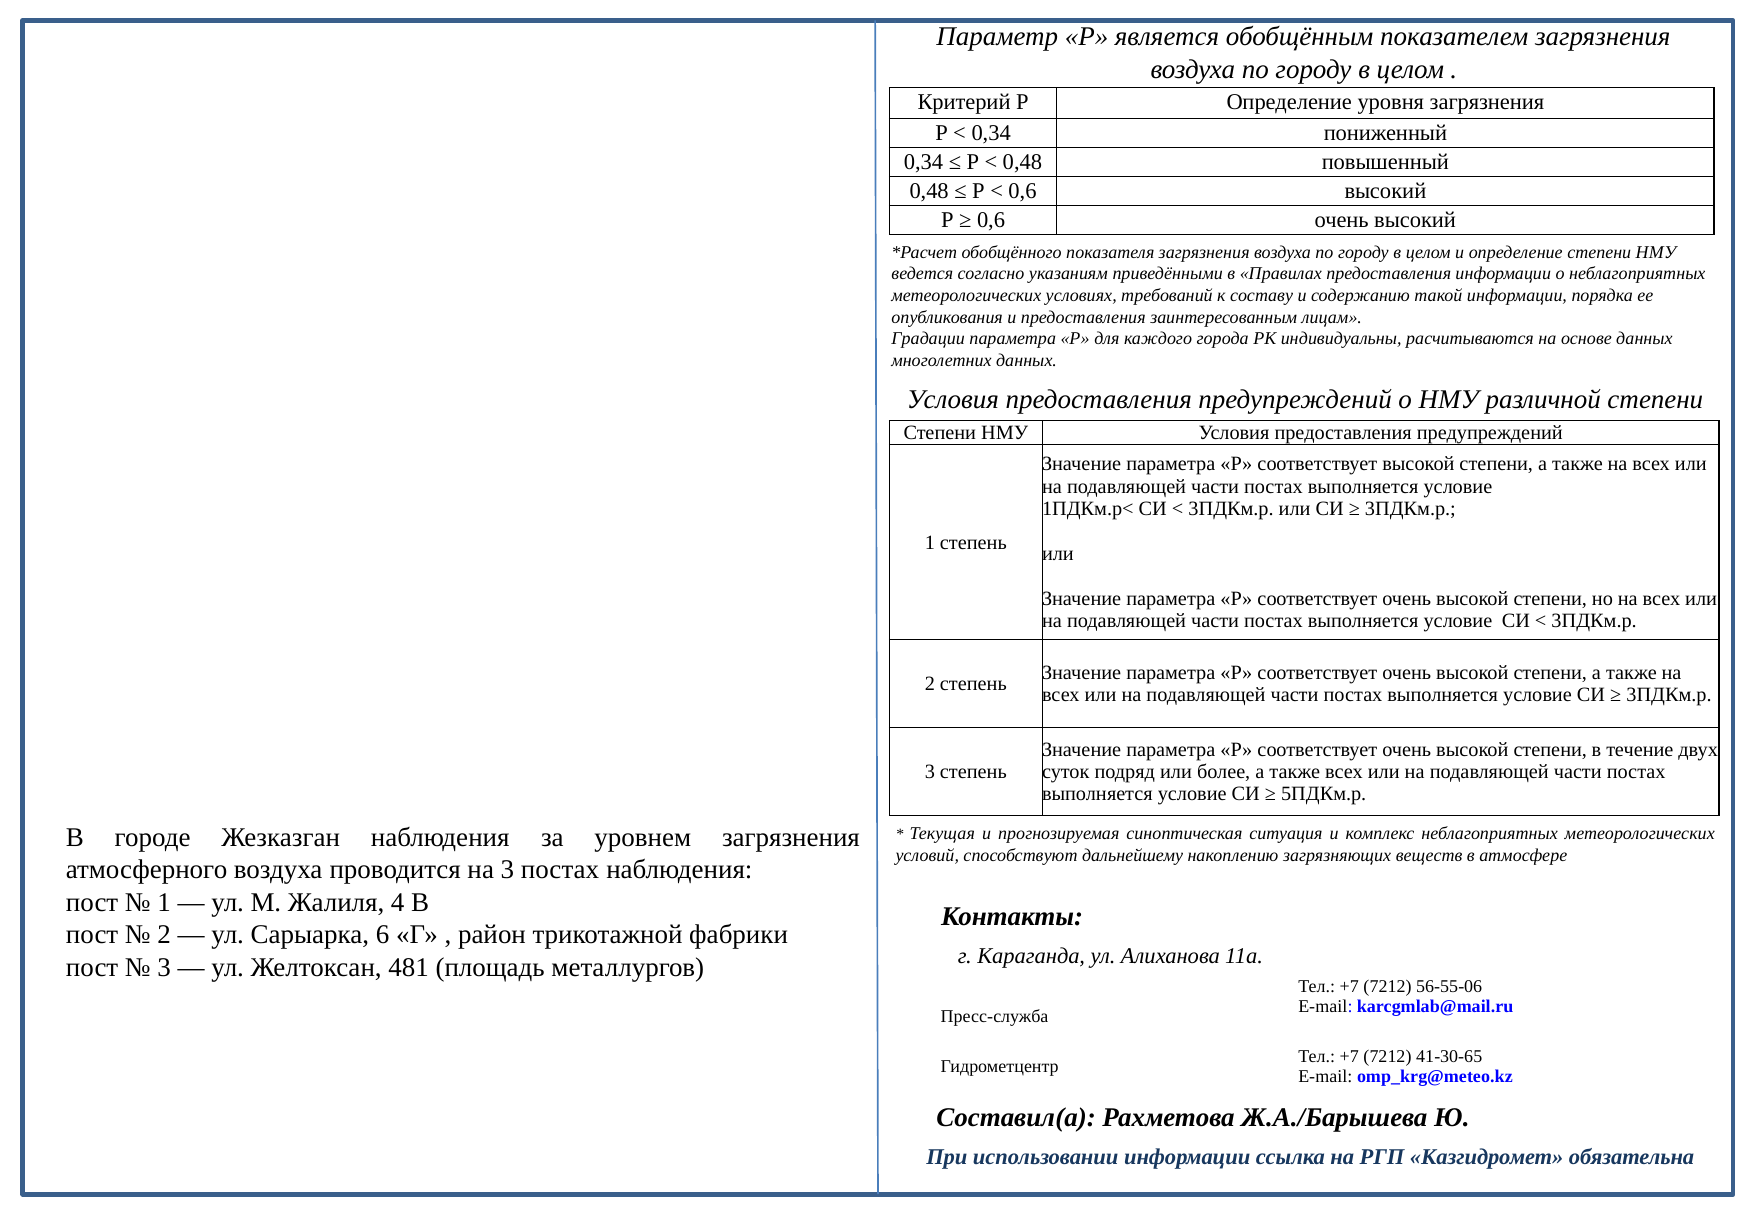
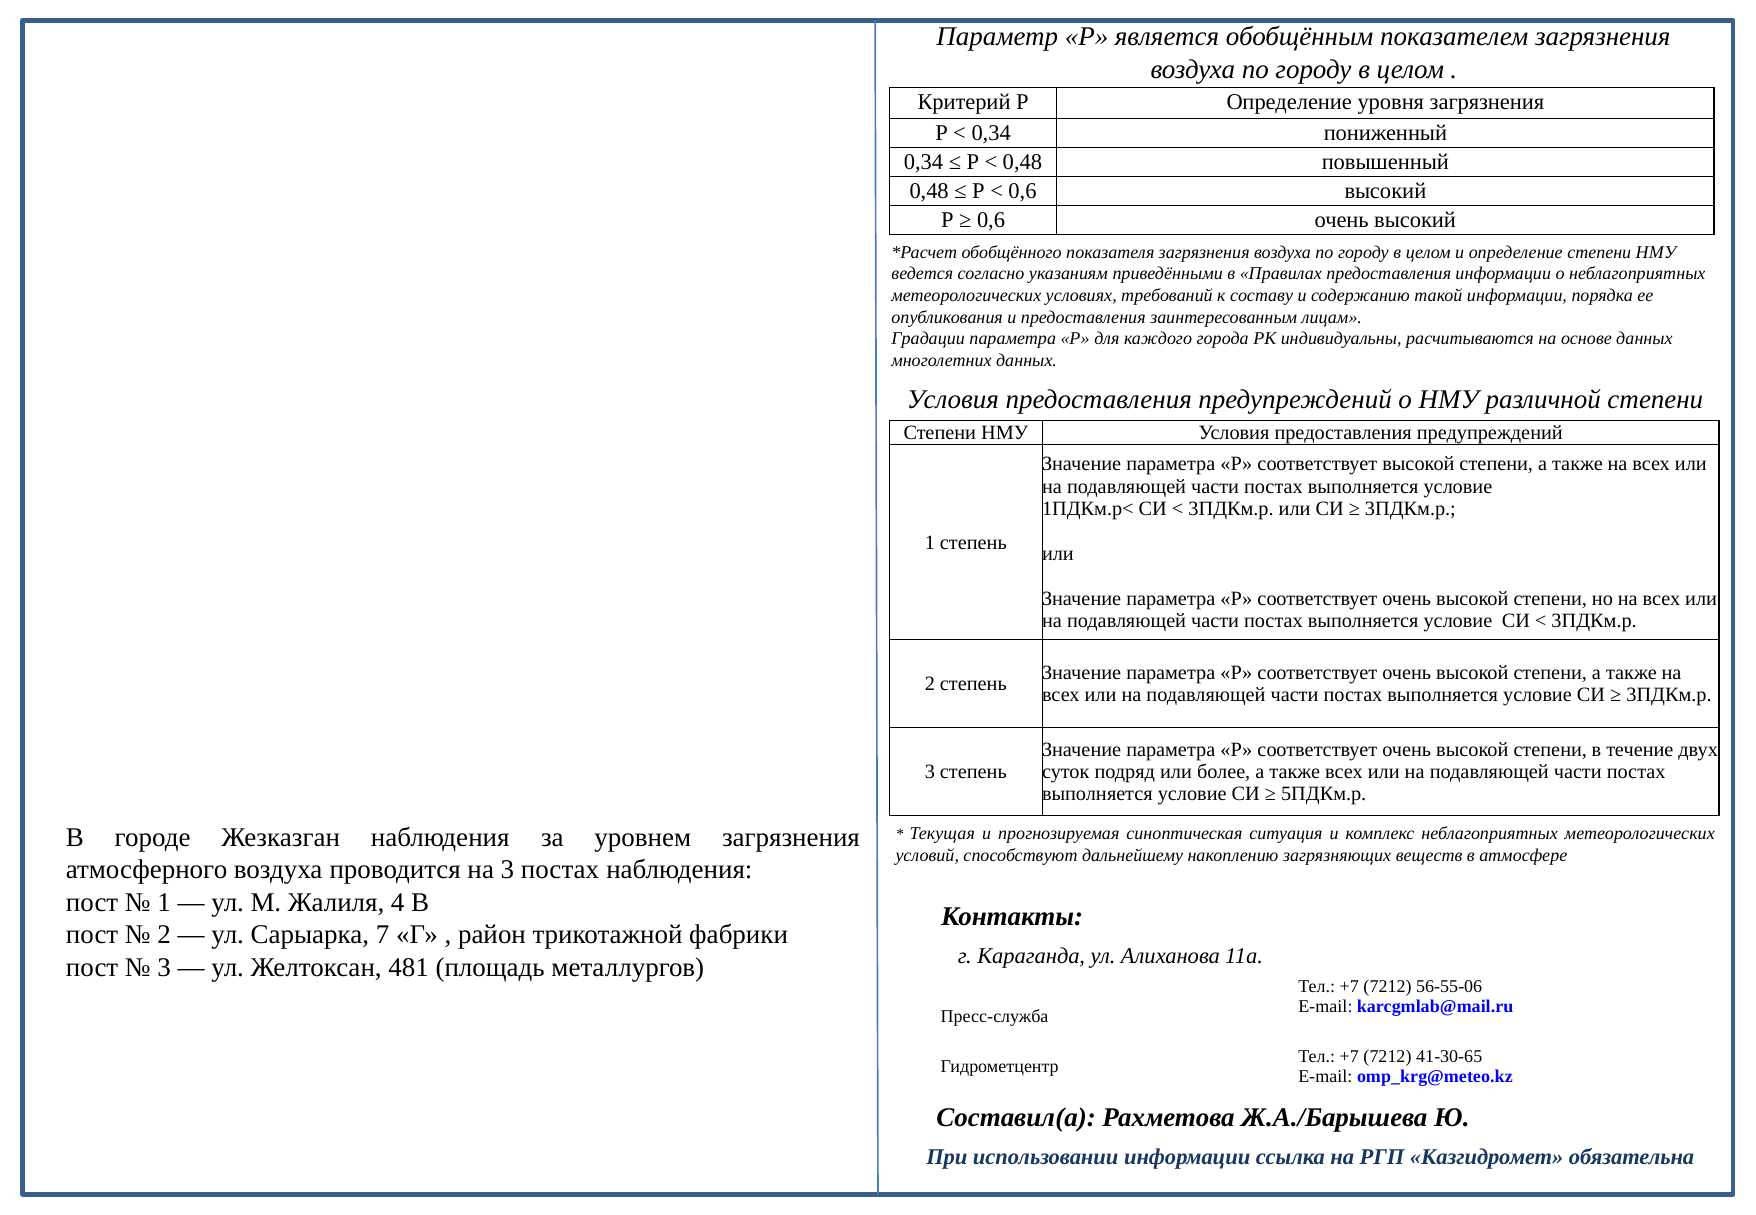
6: 6 -> 7
